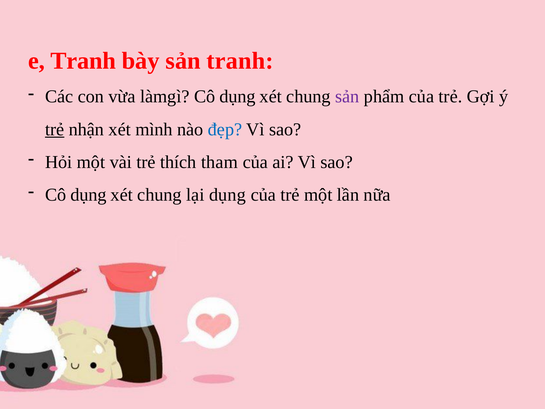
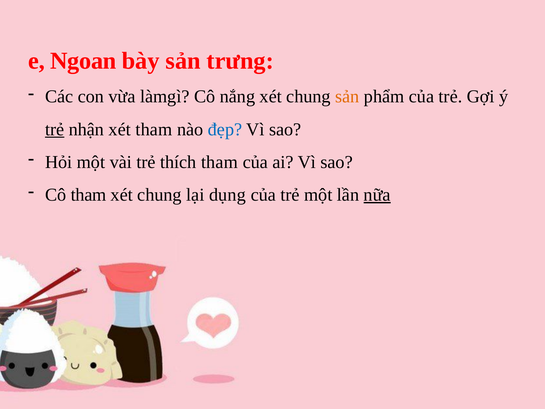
e Tranh: Tranh -> Ngoan
sản tranh: tranh -> trưng
làmgì Cô dụng: dụng -> nắng
sản at (347, 97) colour: purple -> orange
xét mình: mình -> tham
dụng at (89, 195): dụng -> tham
nữa underline: none -> present
